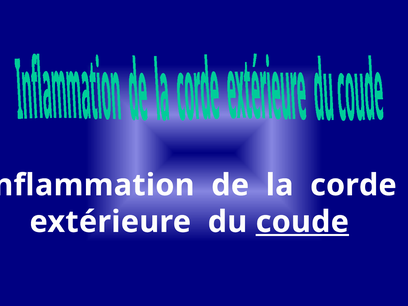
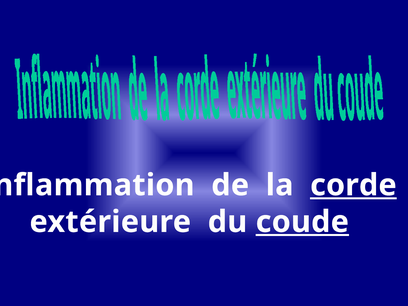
corde underline: none -> present
